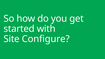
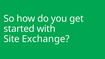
Configure: Configure -> Exchange
